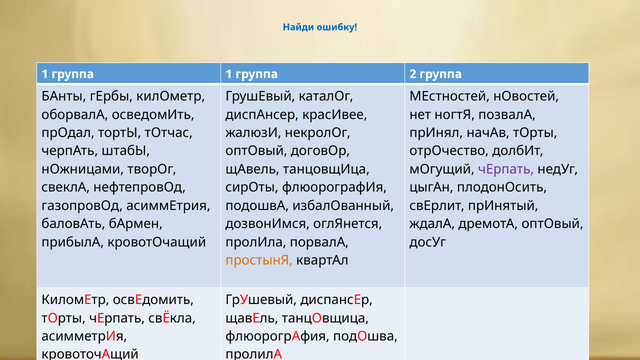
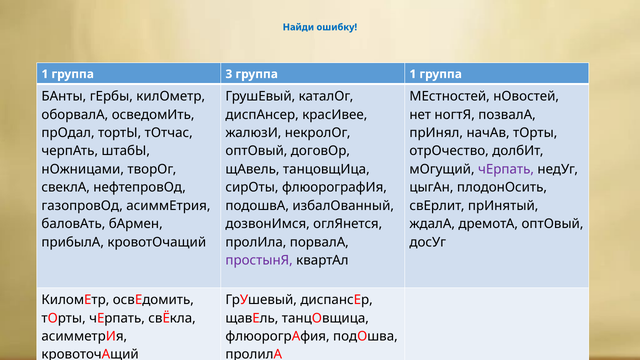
группа 1: 1 -> 3
группа 2: 2 -> 1
простынЯ colour: orange -> purple
